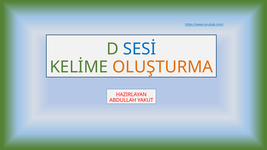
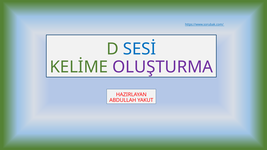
OLUŞTURMA colour: orange -> purple
